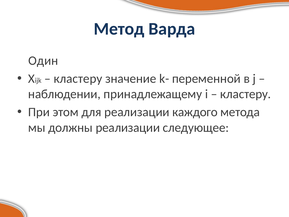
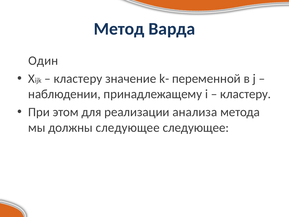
каждого: каждого -> анализа
должны реализации: реализации -> следующее
